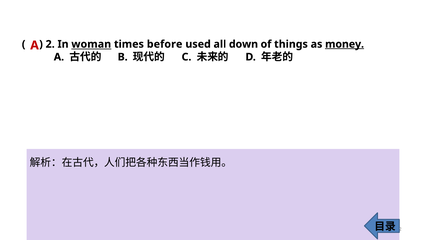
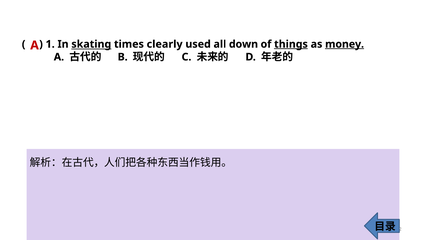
2: 2 -> 1
woman: woman -> skating
before: before -> clearly
things underline: none -> present
